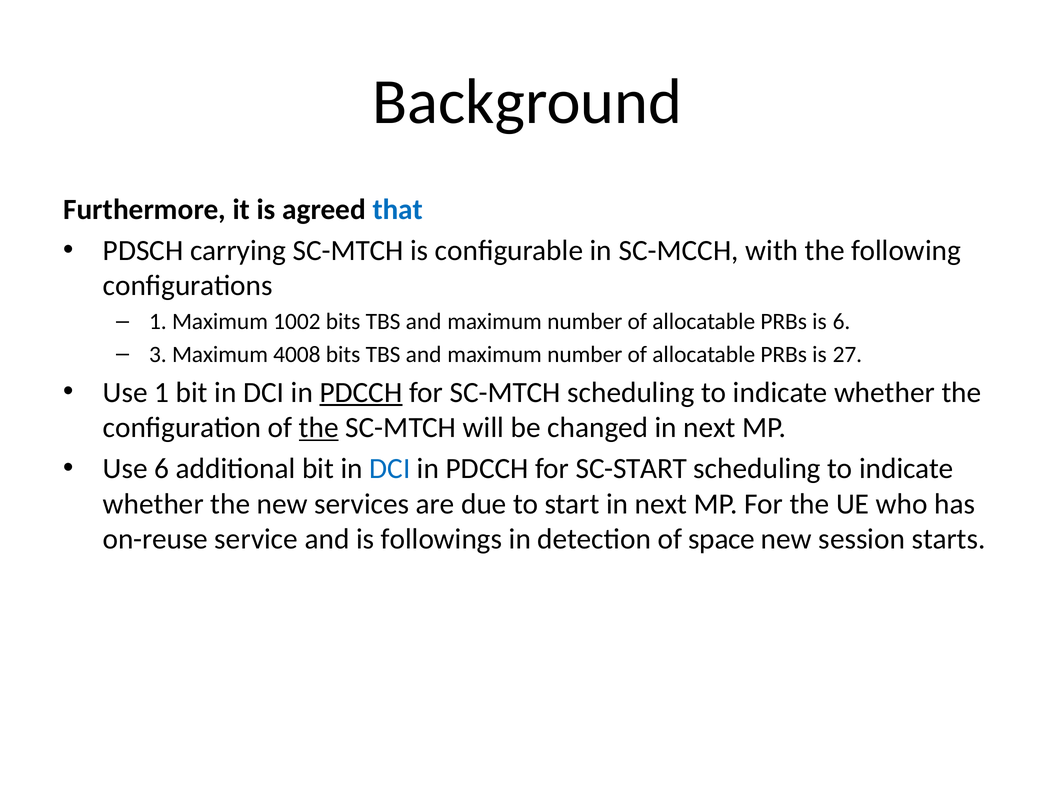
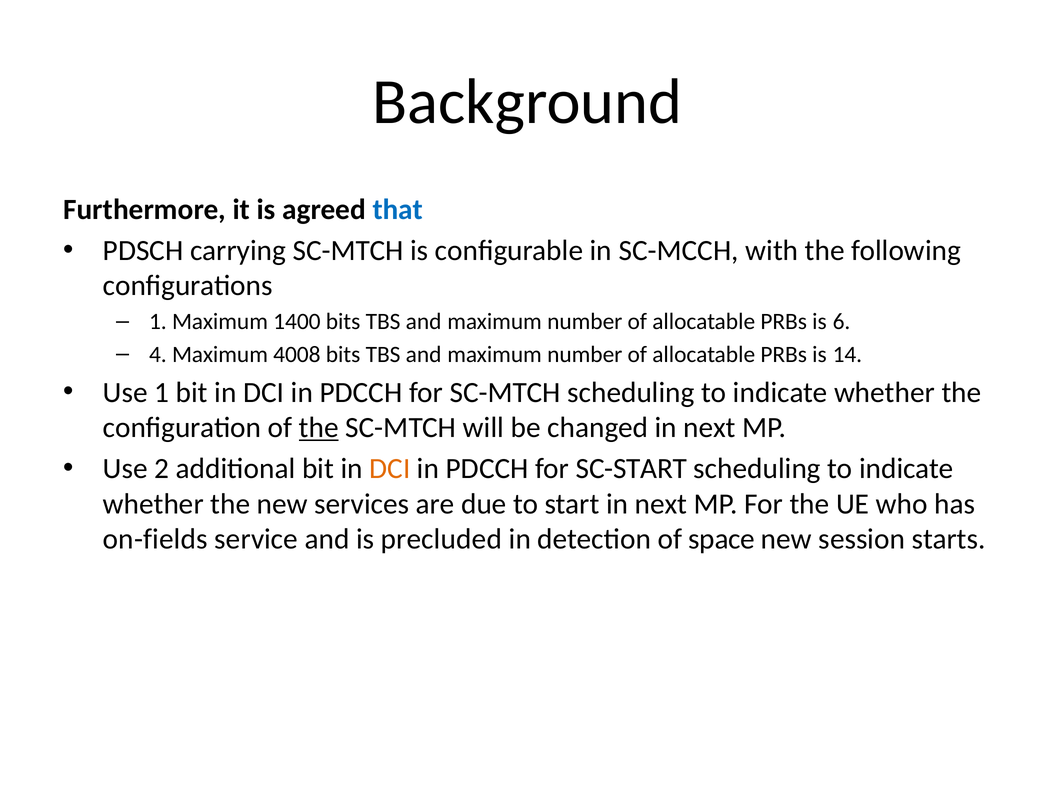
1002: 1002 -> 1400
3: 3 -> 4
27: 27 -> 14
PDCCH at (361, 393) underline: present -> none
Use 6: 6 -> 2
DCI at (390, 469) colour: blue -> orange
on-reuse: on-reuse -> on-fields
followings: followings -> precluded
